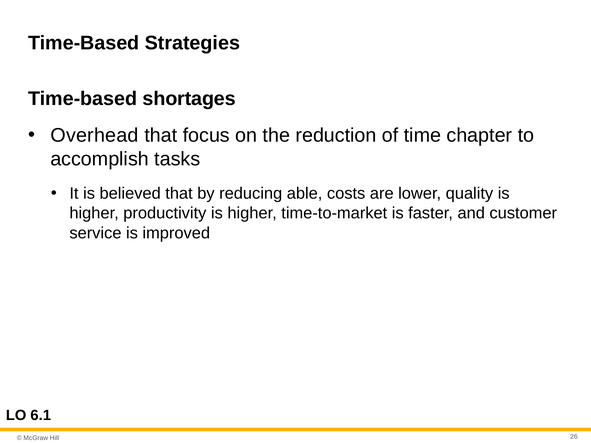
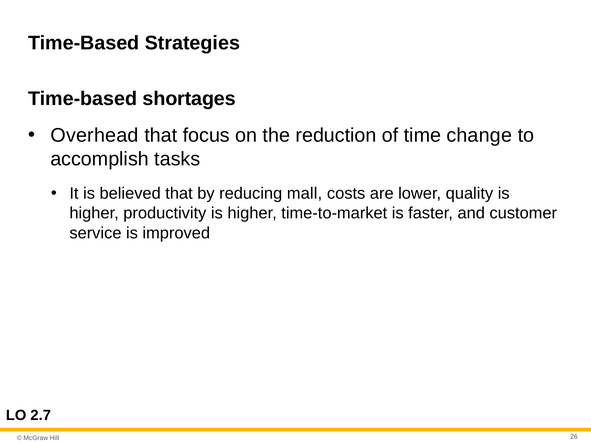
chapter: chapter -> change
able: able -> mall
6.1: 6.1 -> 2.7
